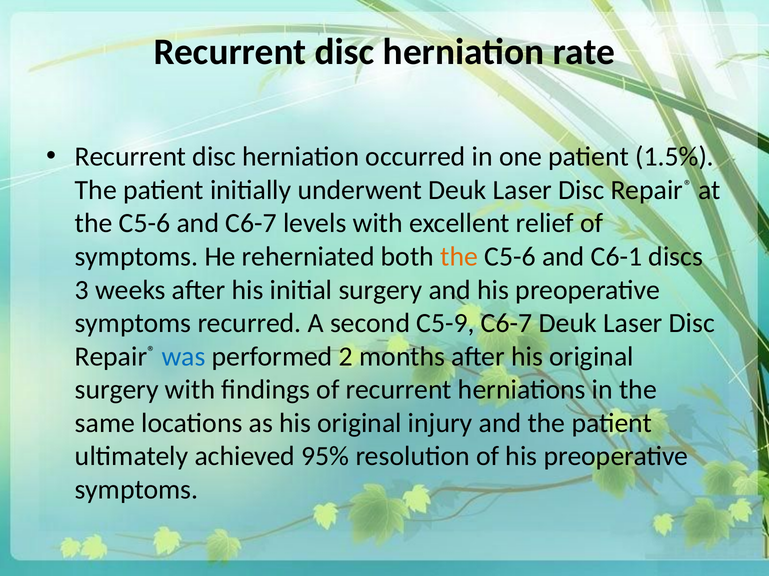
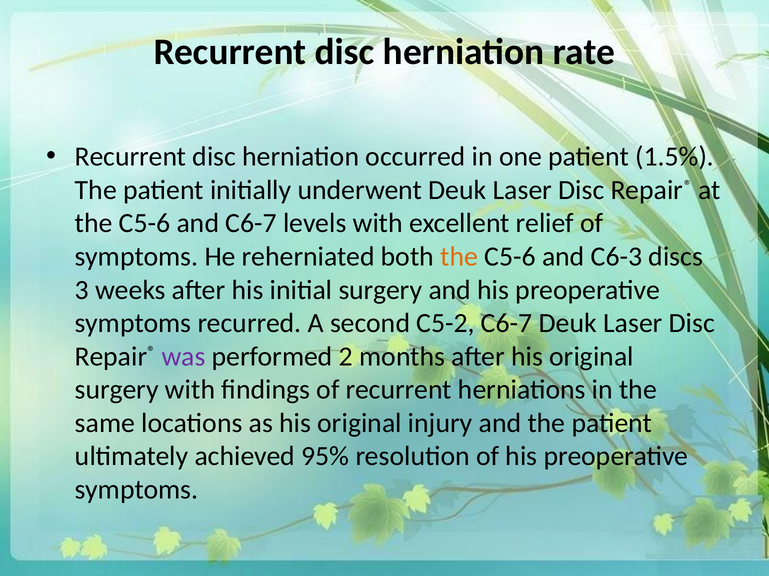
C6-1: C6-1 -> C6-3
C5-9: C5-9 -> C5-2
was colour: blue -> purple
